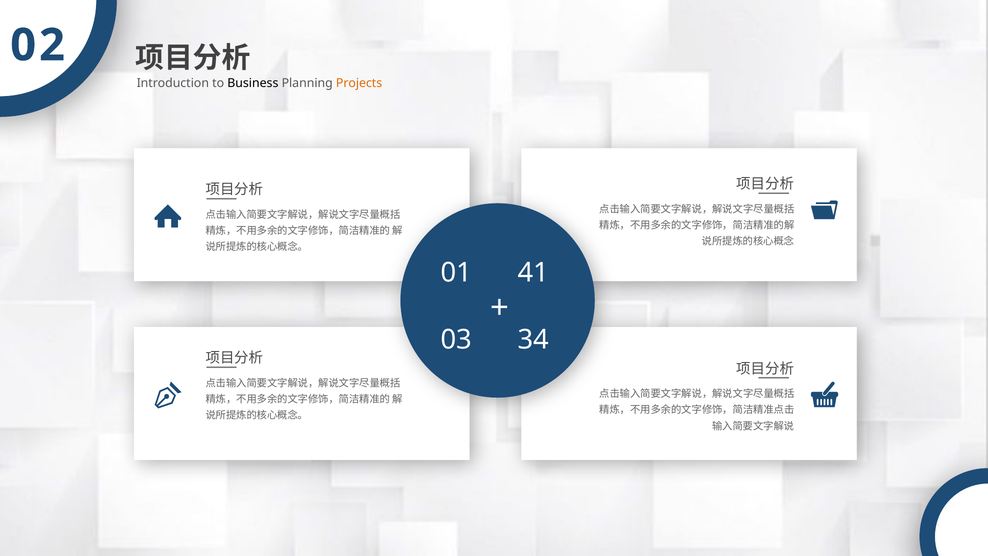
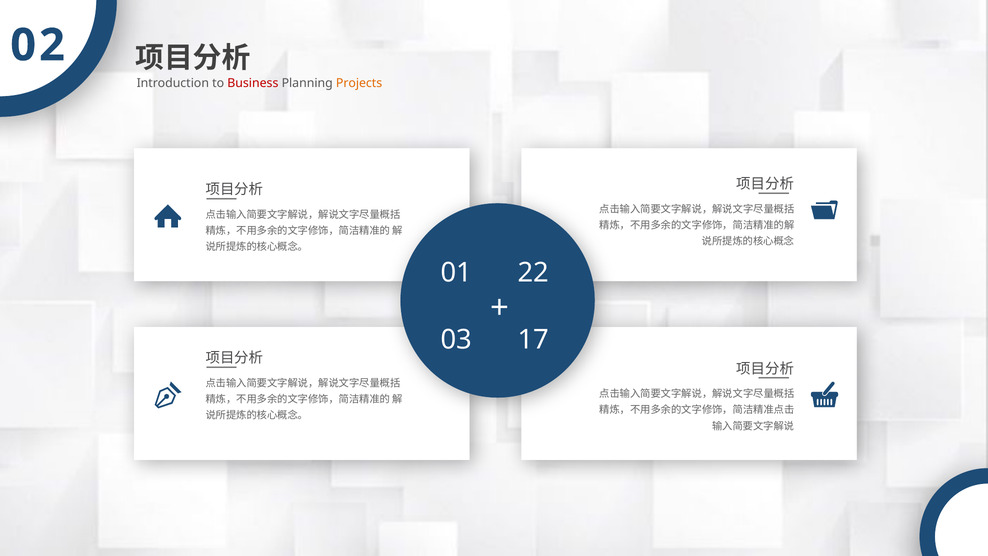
Business colour: black -> red
41: 41 -> 22
34: 34 -> 17
